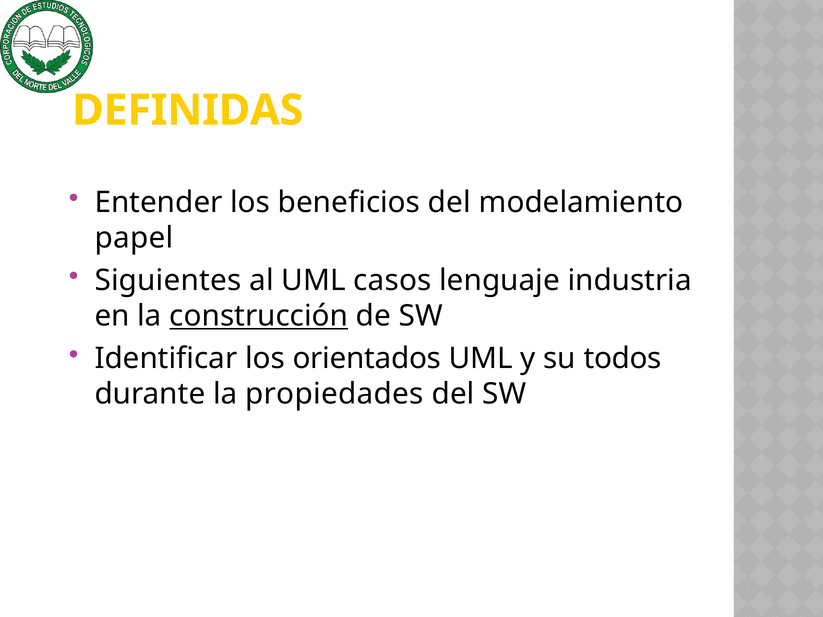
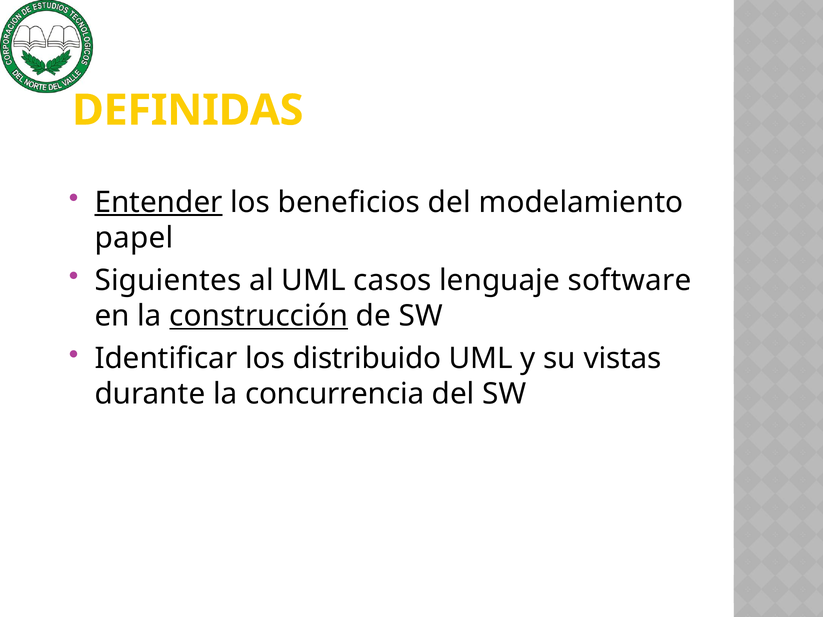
Entender underline: none -> present
industria: industria -> software
orientados: orientados -> distribuido
todos: todos -> vistas
propiedades: propiedades -> concurrencia
